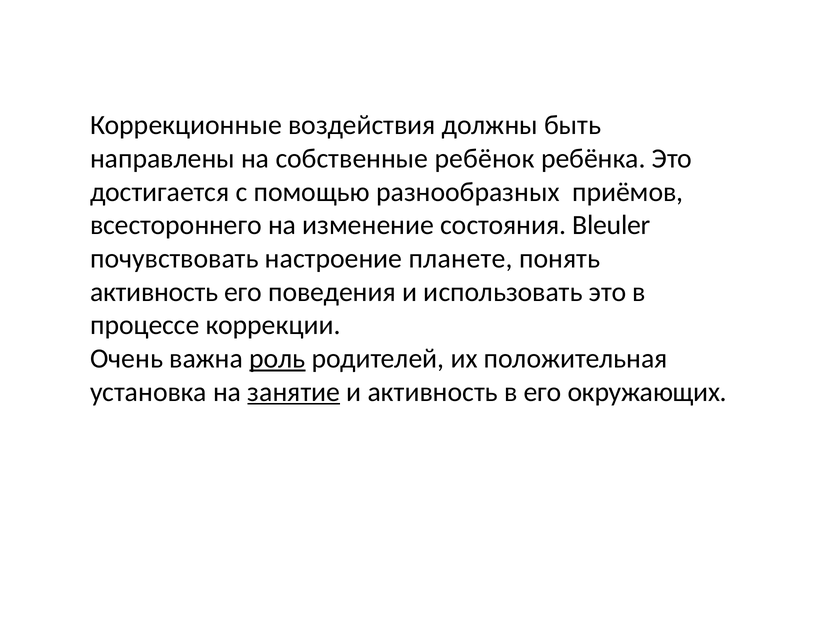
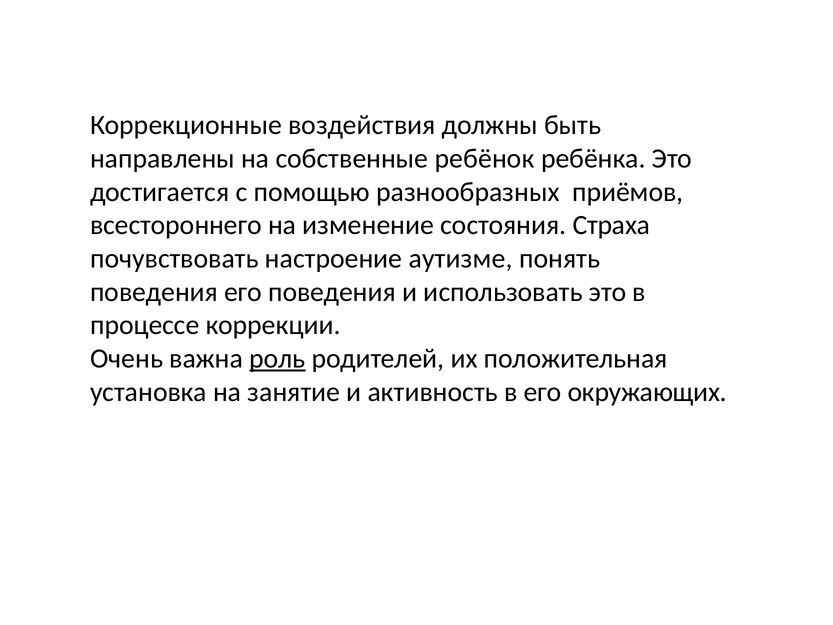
Bleuler: Bleuler -> Страха
планете: планете -> аутизме
активность at (154, 292): активность -> поведения
занятие underline: present -> none
